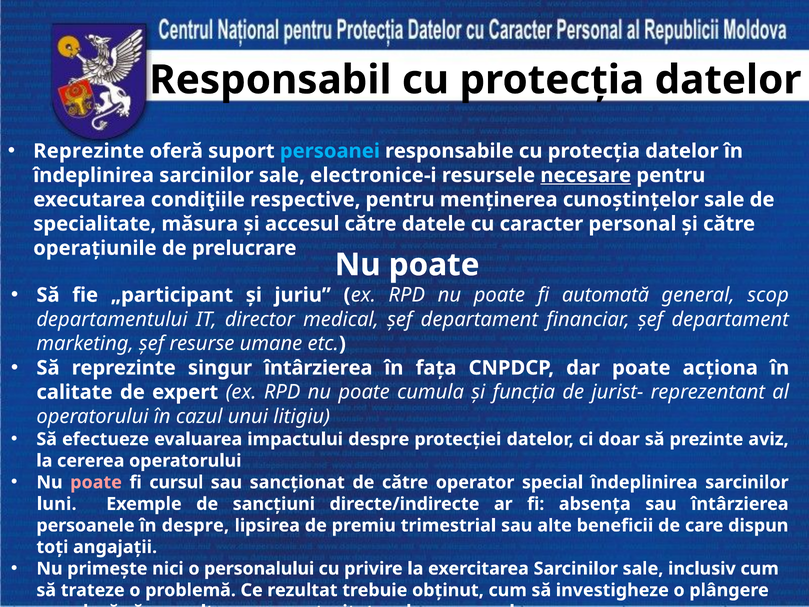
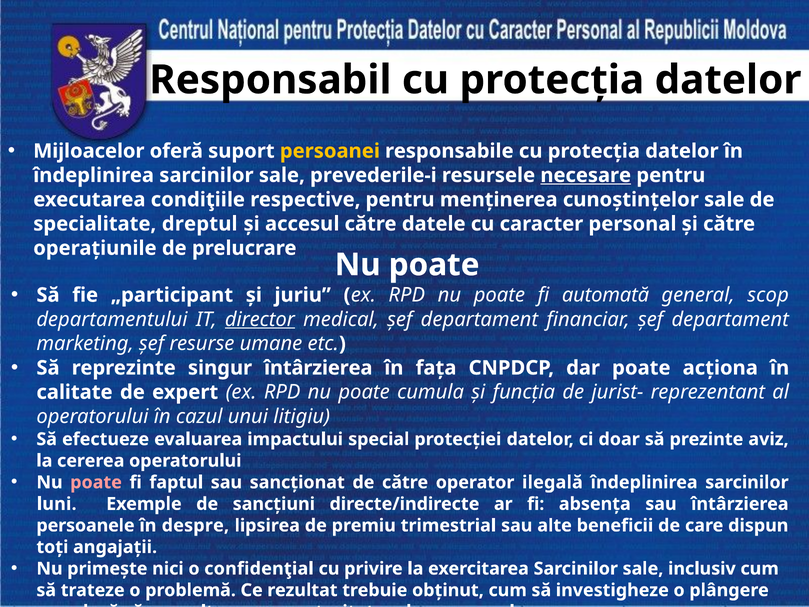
Reprezinte at (89, 151): Reprezinte -> Mijloacelor
persoanei colour: light blue -> yellow
electronice-i: electronice-i -> prevederile-i
măsura: măsura -> dreptul
director underline: none -> present
impactului despre: despre -> special
cursul: cursul -> faptul
special: special -> ilegală
personalului: personalului -> confidenţial
